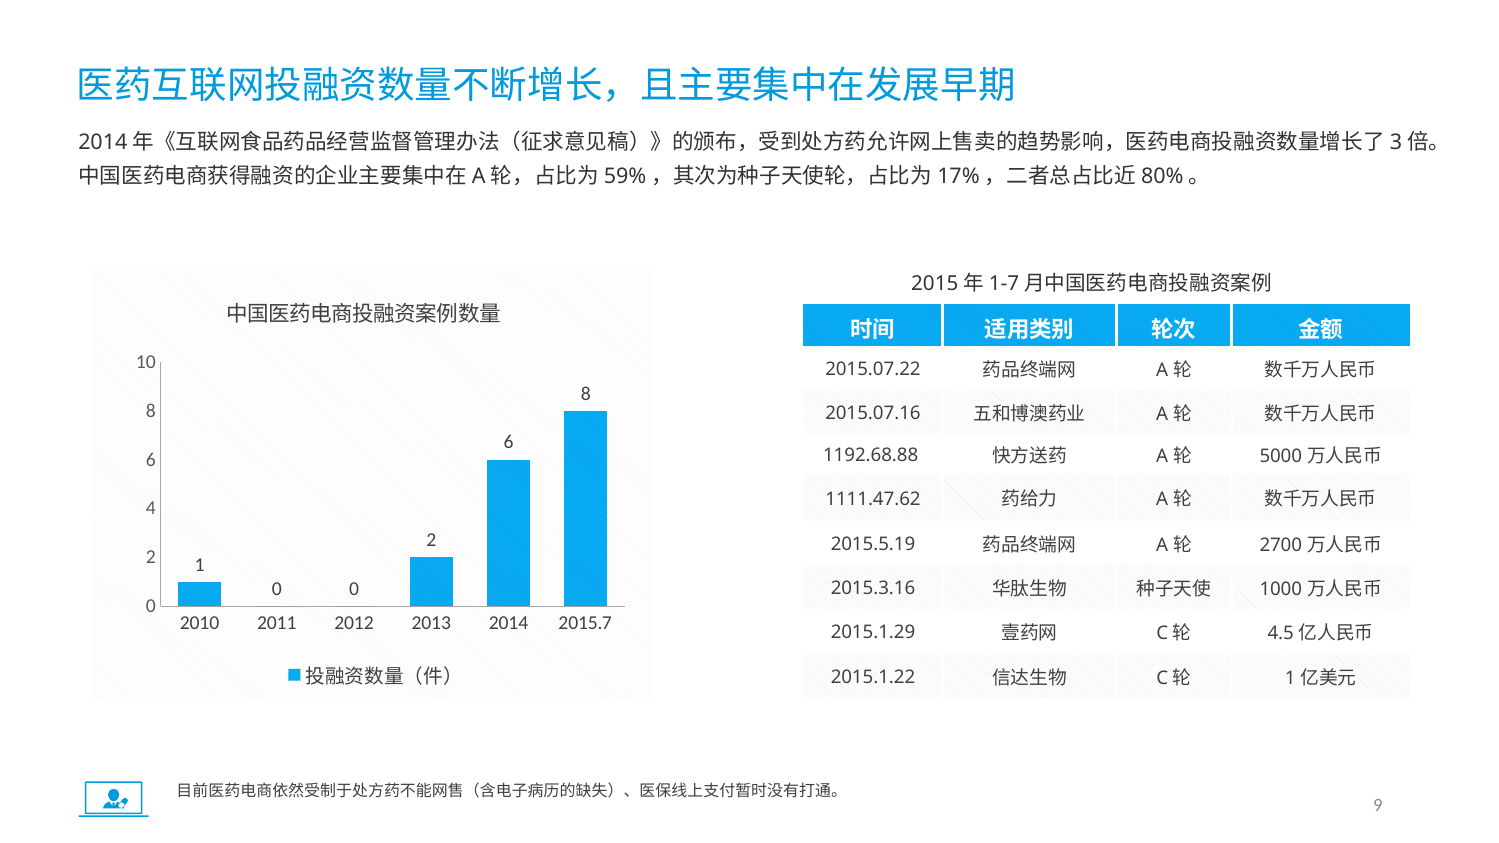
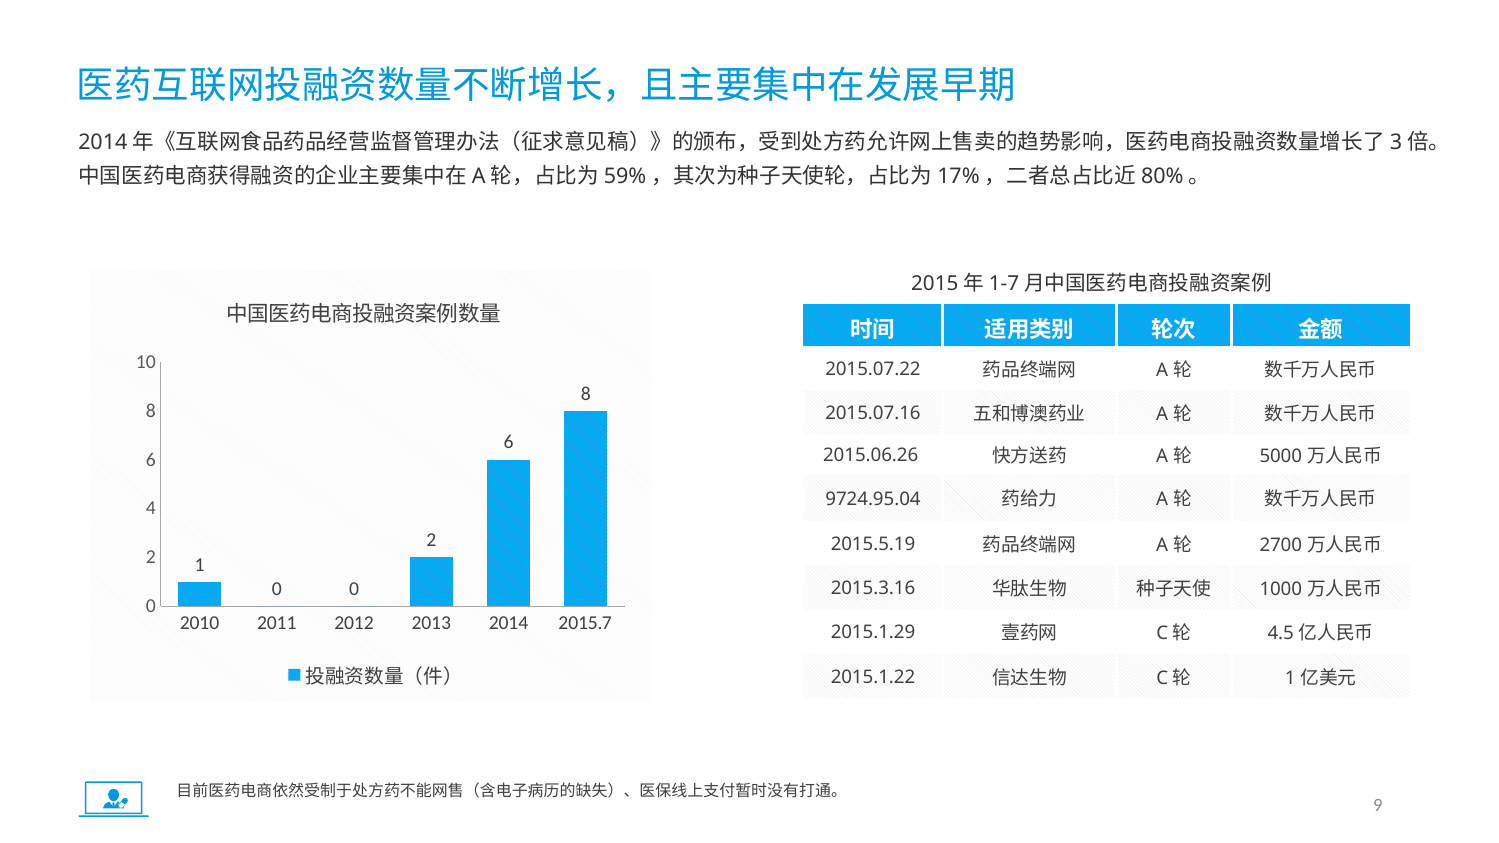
1192.68.88: 1192.68.88 -> 2015.06.26
1111.47.62: 1111.47.62 -> 9724.95.04
